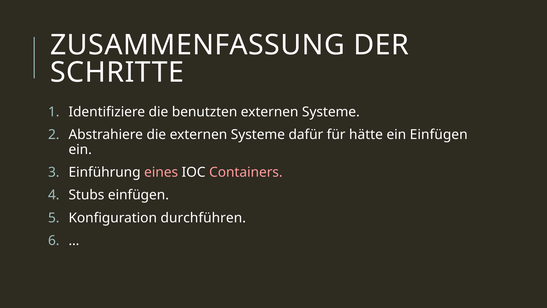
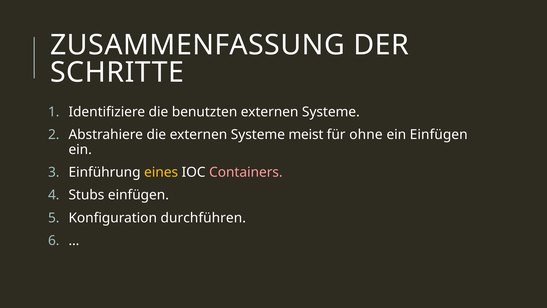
dafür: dafür -> meist
hätte: hätte -> ohne
eines colour: pink -> yellow
